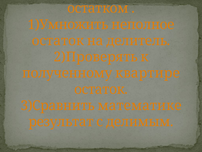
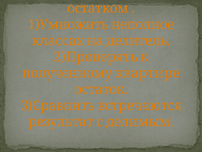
остаток at (58, 41): остаток -> классах
математике: математике -> встречаются
